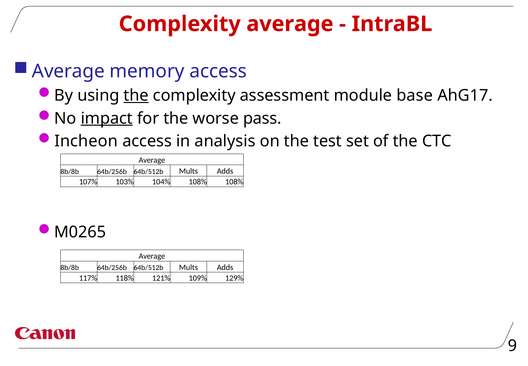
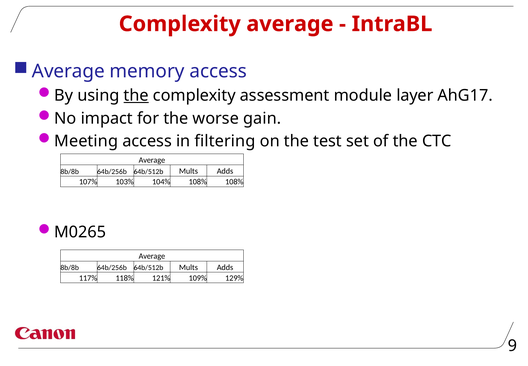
base: base -> layer
impact underline: present -> none
pass: pass -> gain
Incheon: Incheon -> Meeting
analysis: analysis -> filtering
